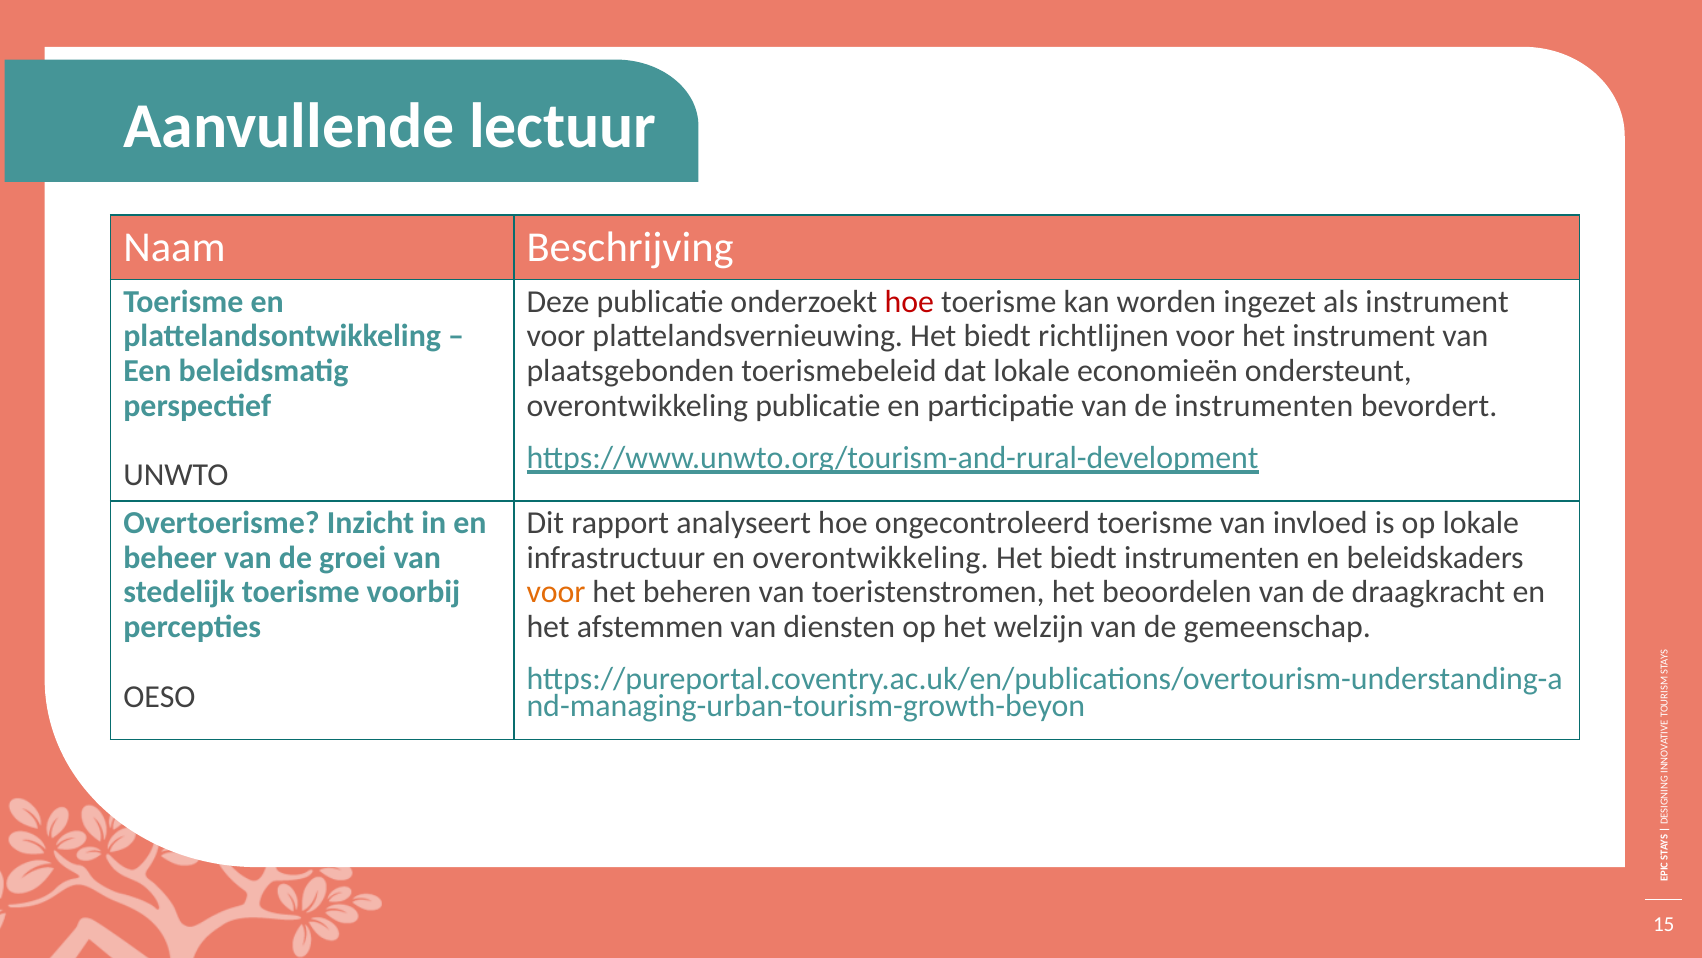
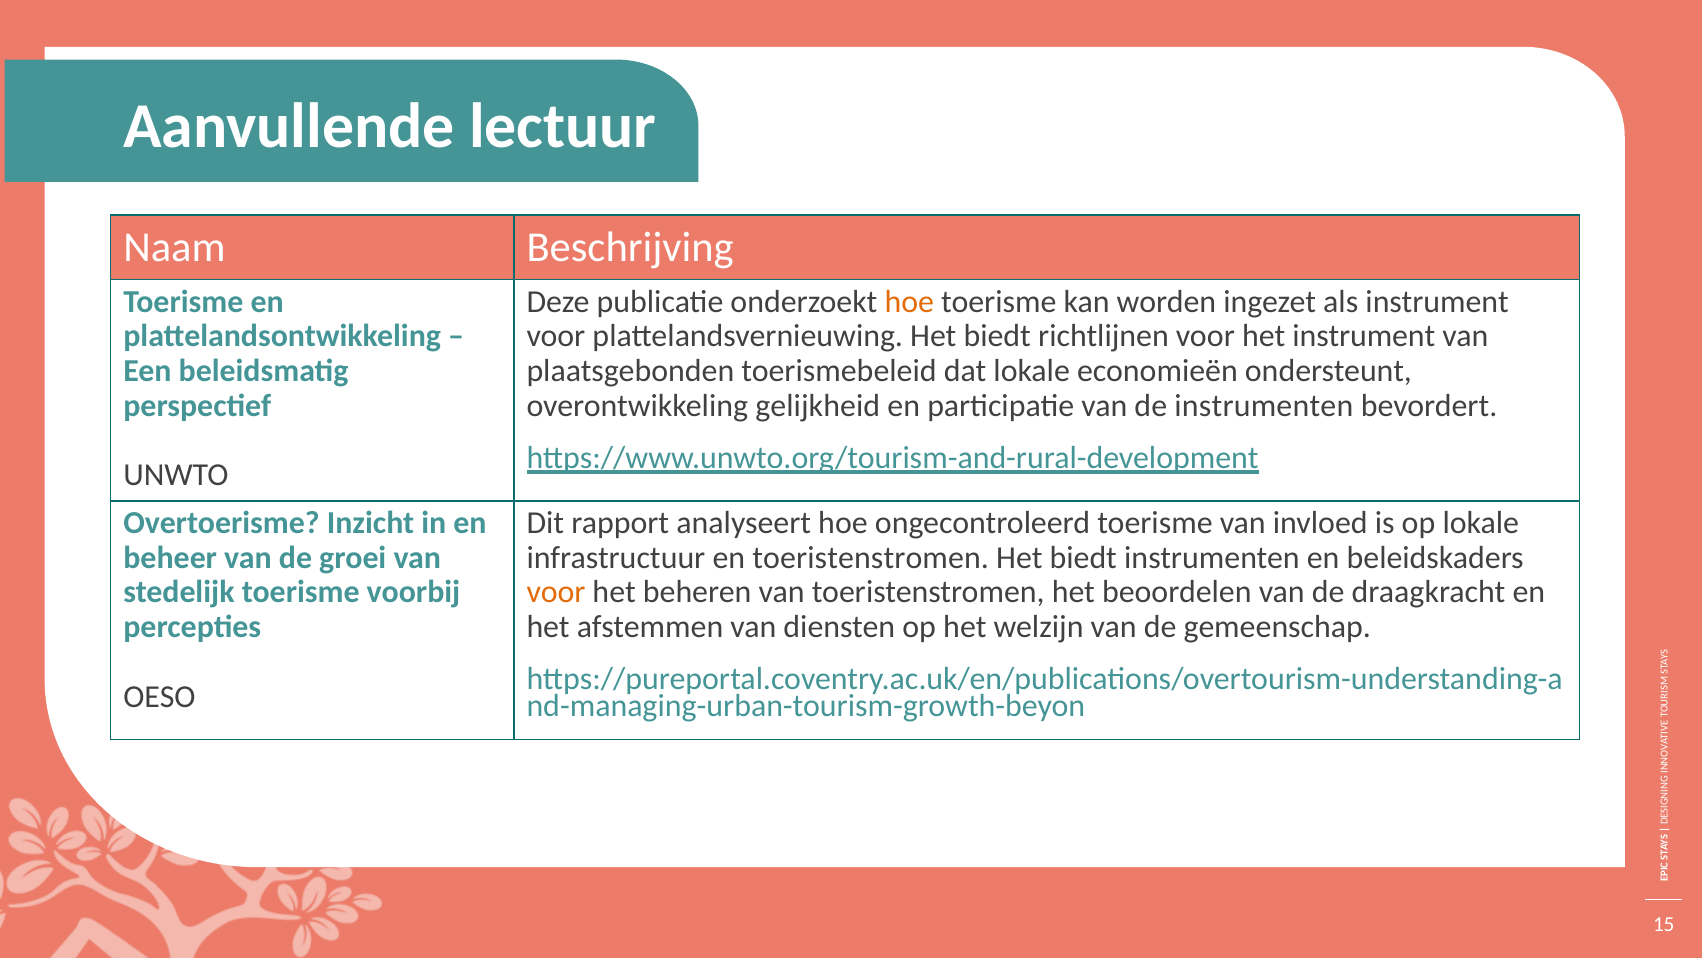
hoe at (909, 301) colour: red -> orange
overontwikkeling publicatie: publicatie -> gelijkheid
en overontwikkeling: overontwikkeling -> toeristenstromen
